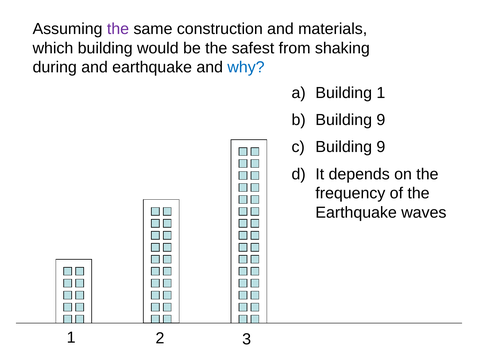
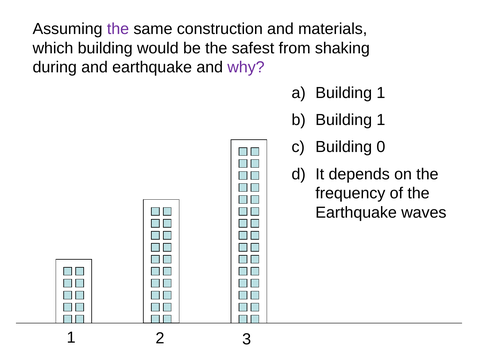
why colour: blue -> purple
9 at (381, 120): 9 -> 1
9 at (381, 147): 9 -> 0
